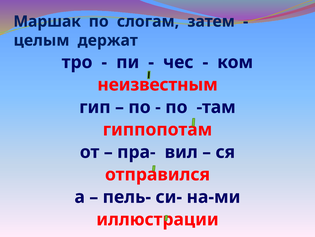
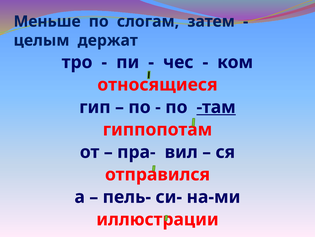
Маршак: Маршак -> Меньше
неизвестным: неизвестным -> относящиеся
там underline: none -> present
